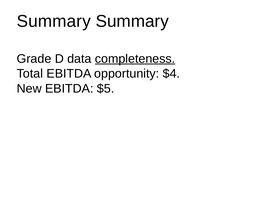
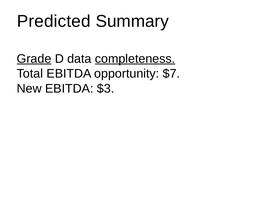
Summary at (54, 21): Summary -> Predicted
Grade underline: none -> present
$4: $4 -> $7
$5: $5 -> $3
